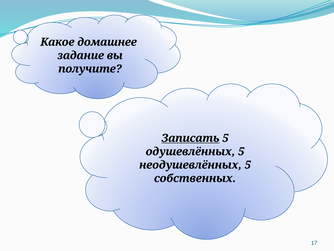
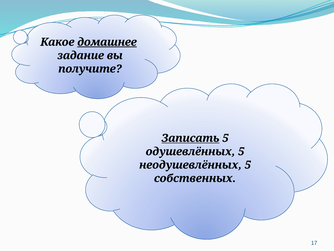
домашнее underline: none -> present
